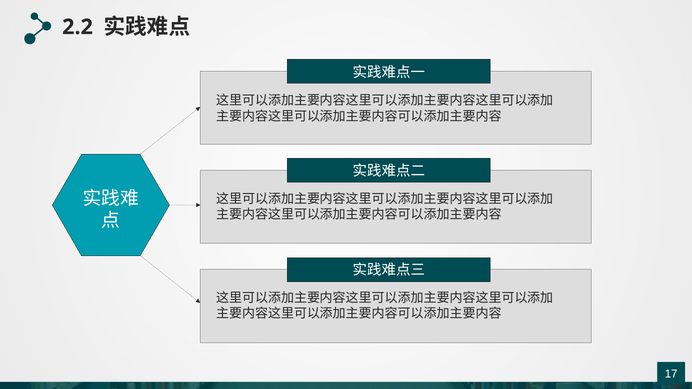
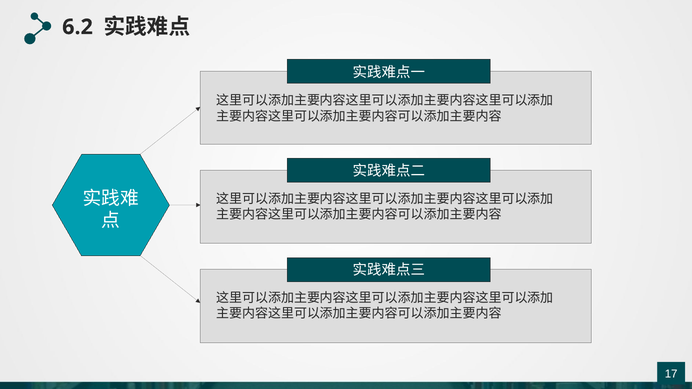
2.2: 2.2 -> 6.2
